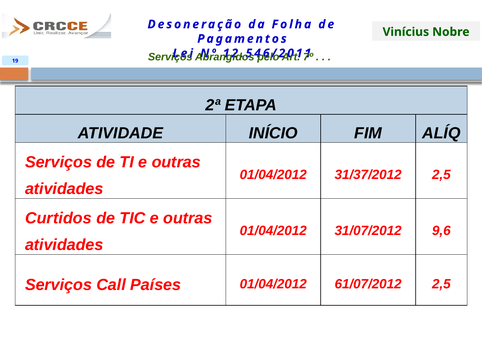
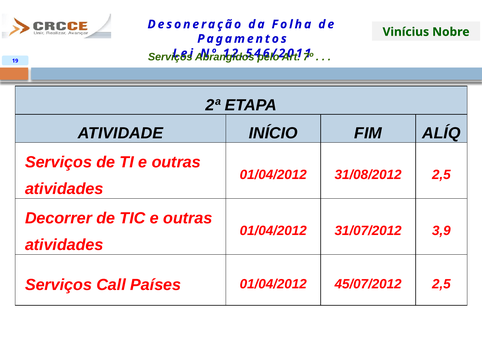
31/37/2012: 31/37/2012 -> 31/08/2012
Curtidos: Curtidos -> Decorrer
9,6: 9,6 -> 3,9
61/07/2012: 61/07/2012 -> 45/07/2012
